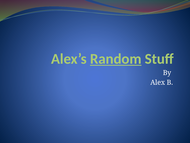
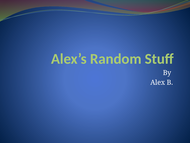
Random underline: present -> none
